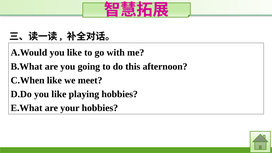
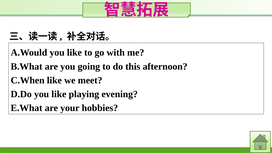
playing hobbies: hobbies -> evening
